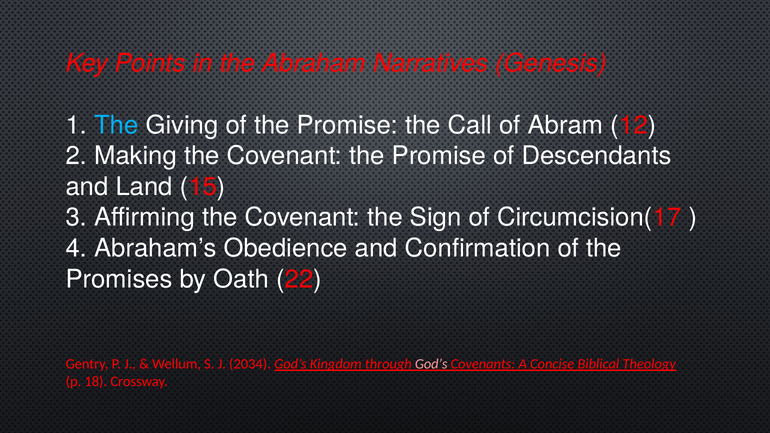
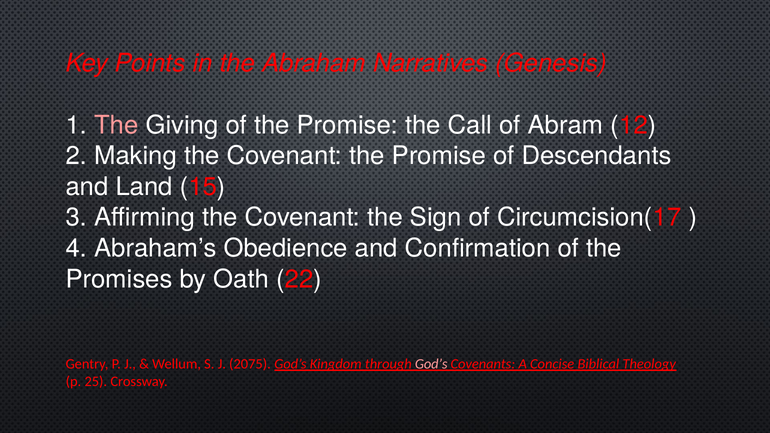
The at (116, 125) colour: light blue -> pink
2034: 2034 -> 2075
18: 18 -> 25
